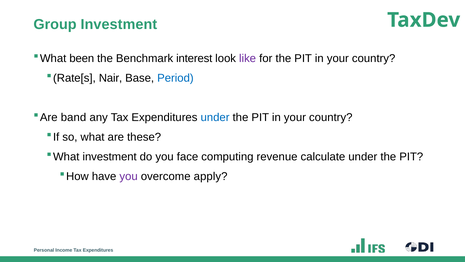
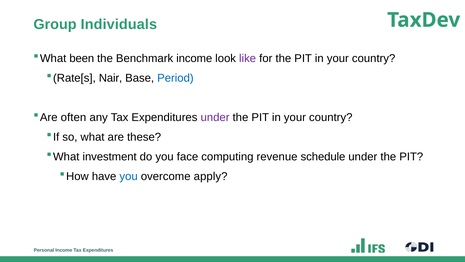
Group Investment: Investment -> Individuals
Benchmark interest: interest -> income
band: band -> often
under at (215, 117) colour: blue -> purple
calculate: calculate -> schedule
you at (129, 176) colour: purple -> blue
